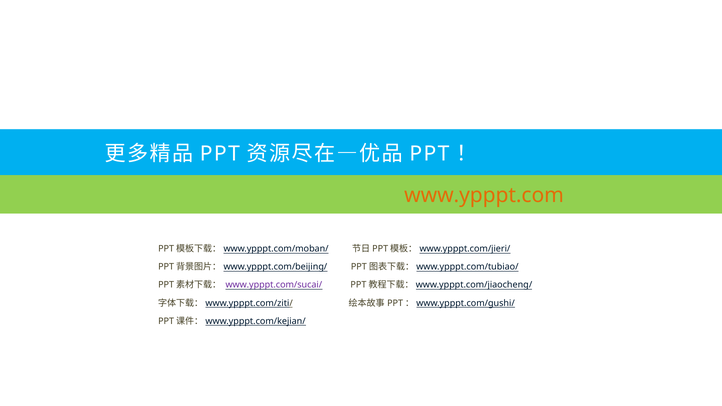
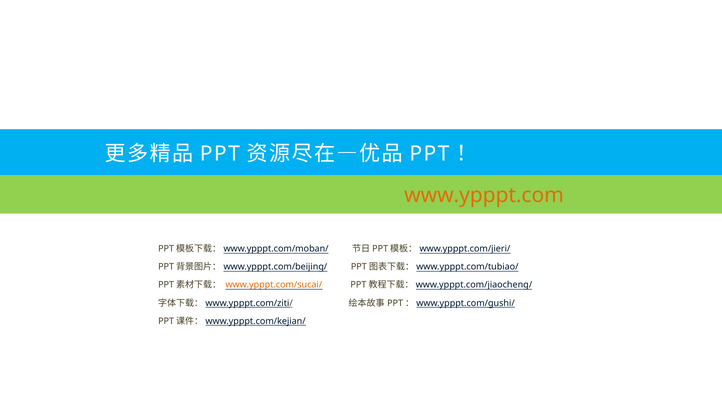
www.ypppt.com/sucai/ colour: purple -> orange
